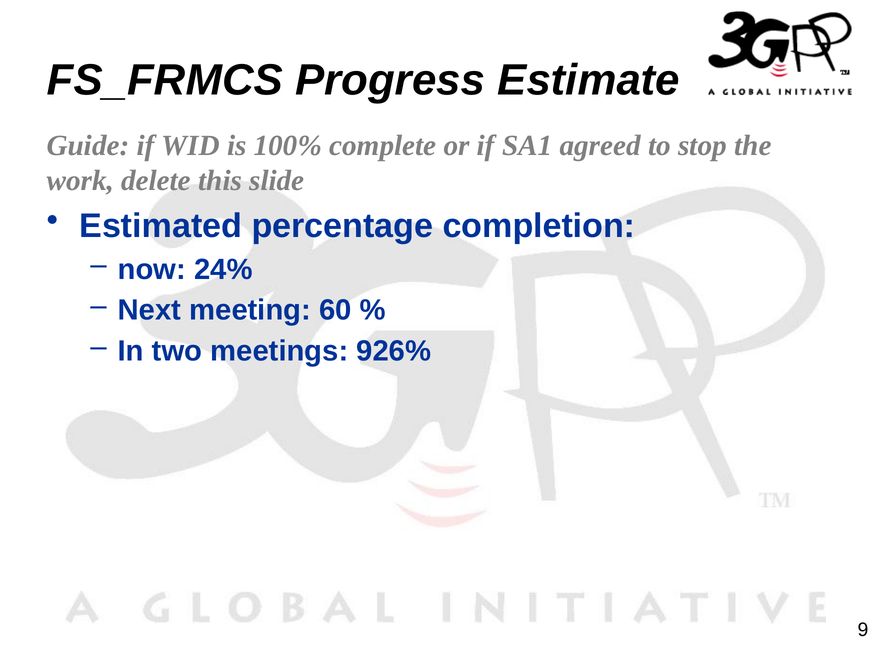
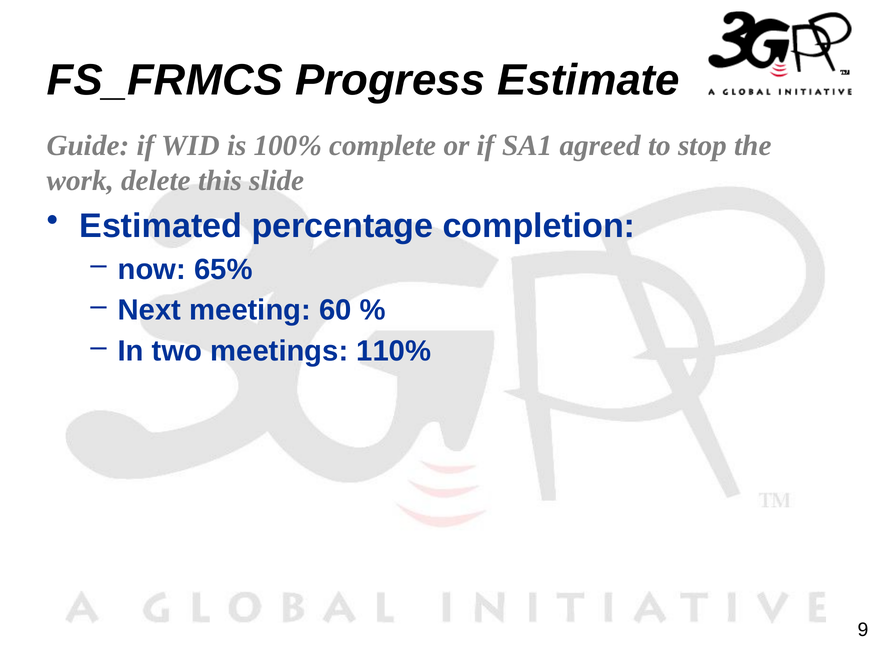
24%: 24% -> 65%
926%: 926% -> 110%
